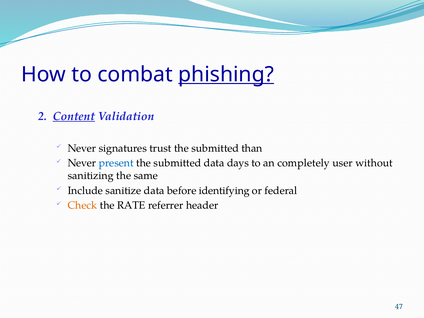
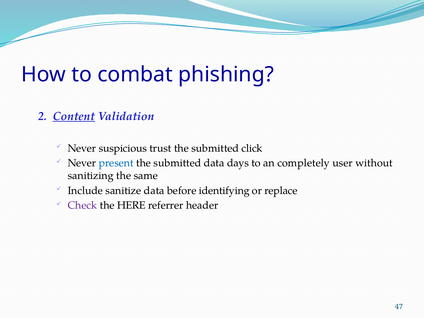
phishing underline: present -> none
signatures: signatures -> suspicious
than: than -> click
federal: federal -> replace
Check colour: orange -> purple
RATE: RATE -> HERE
